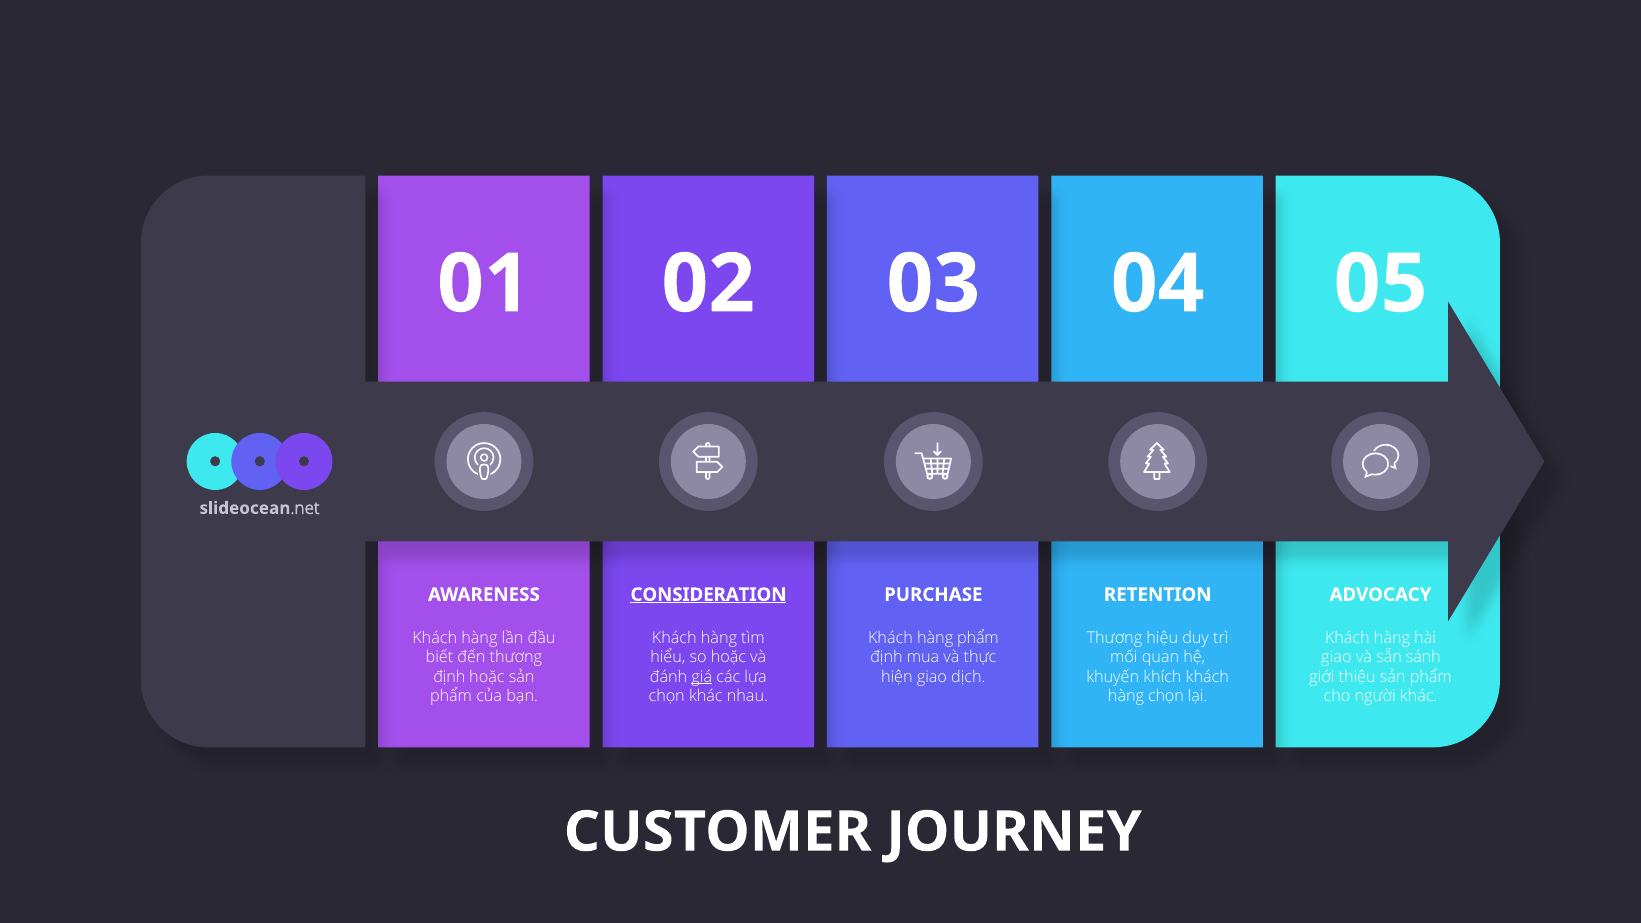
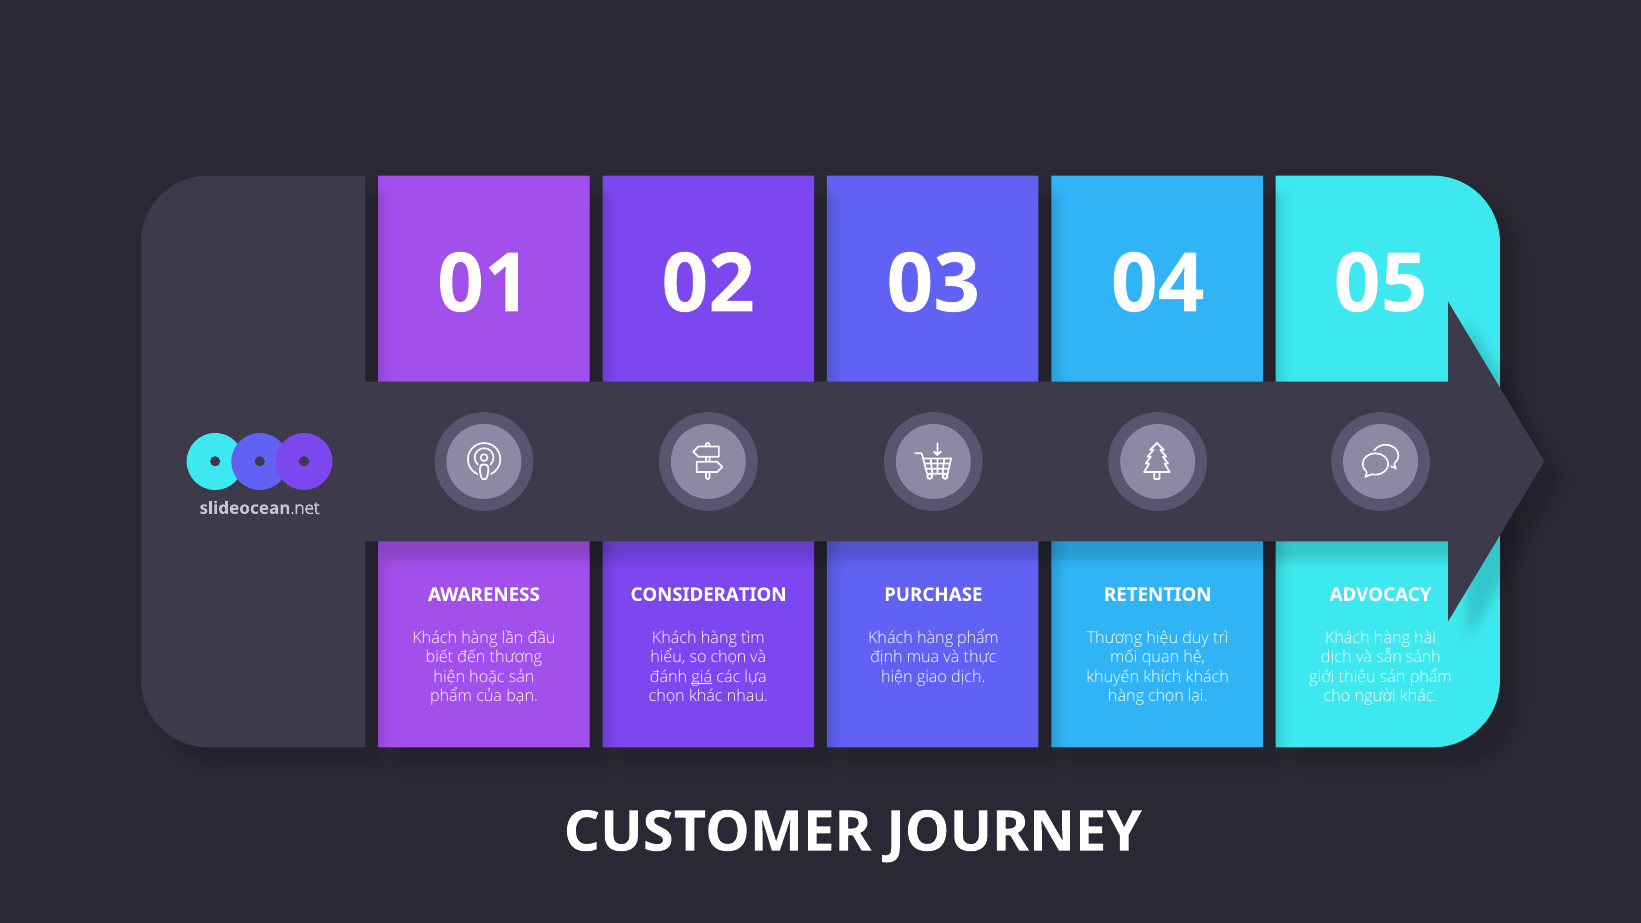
CONSIDERATION underline: present -> none
so hoặc: hoặc -> chọn
giao at (1336, 658): giao -> dịch
định at (449, 677): định -> hiện
